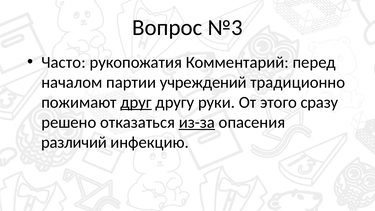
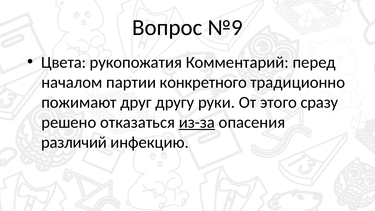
№3: №3 -> №9
Часто: Часто -> Цвета
учреждений: учреждений -> конкретного
друг underline: present -> none
